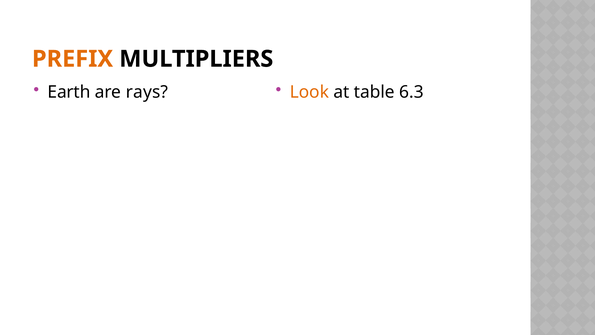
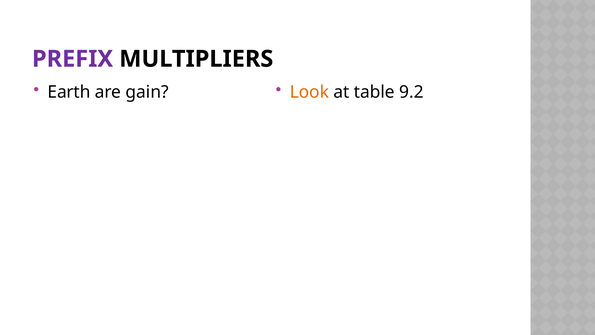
PREFIX colour: orange -> purple
rays: rays -> gain
6.3: 6.3 -> 9.2
